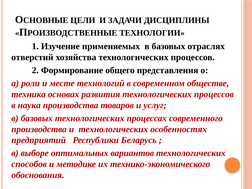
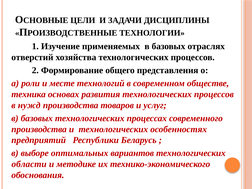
наука: наука -> нужд
способов: способов -> области
